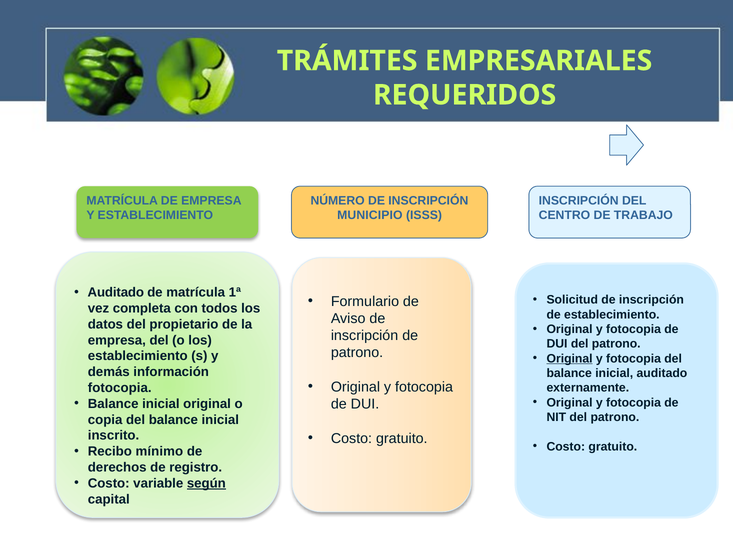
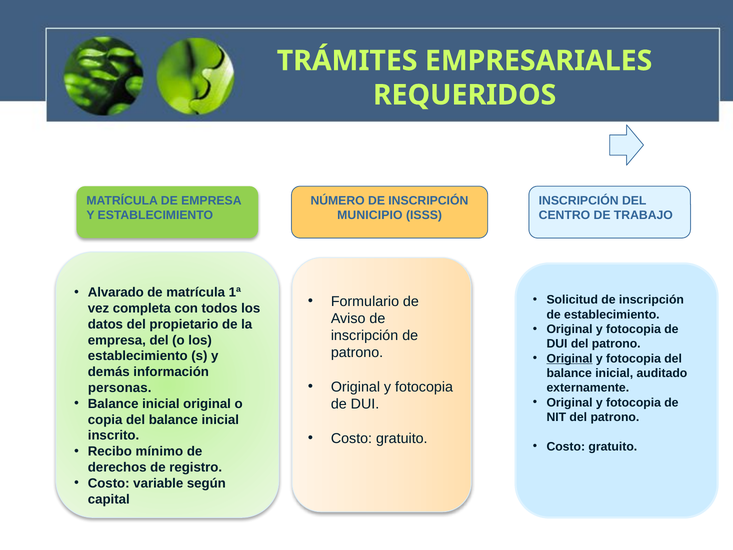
Auditado at (116, 292): Auditado -> Alvarado
fotocopia at (120, 388): fotocopia -> personas
según underline: present -> none
